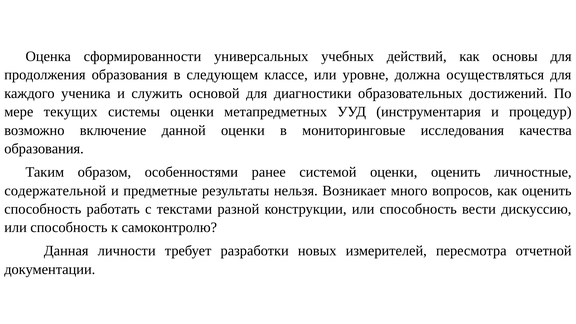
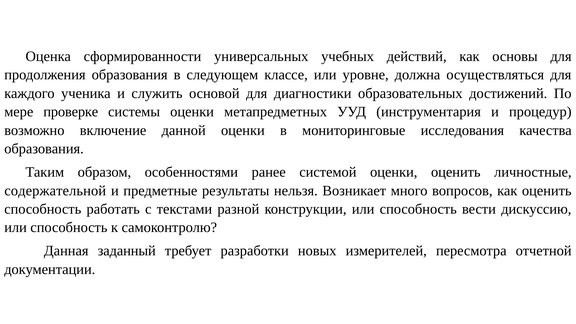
текущих: текущих -> проверке
личности: личности -> заданный
